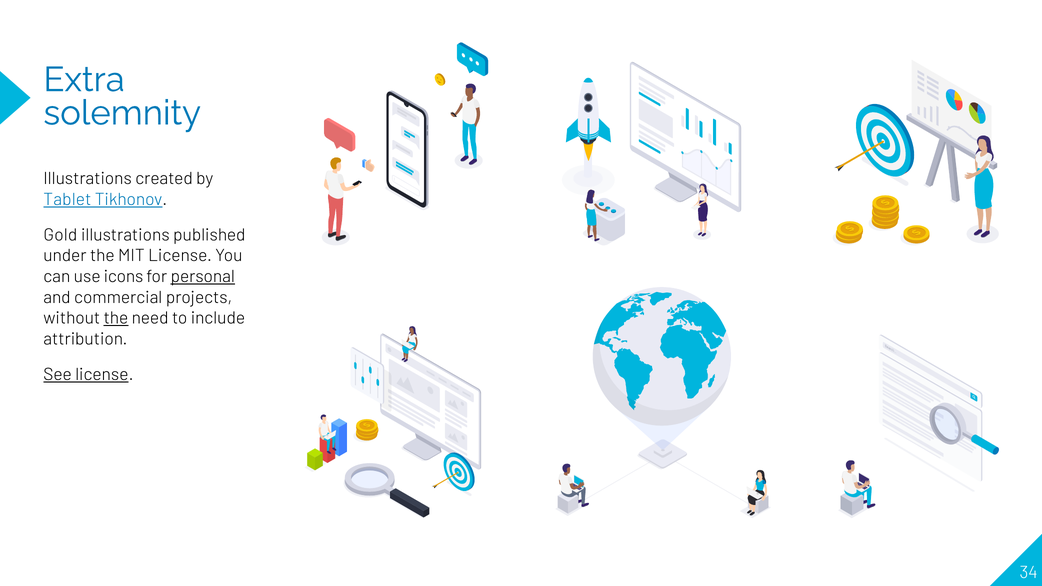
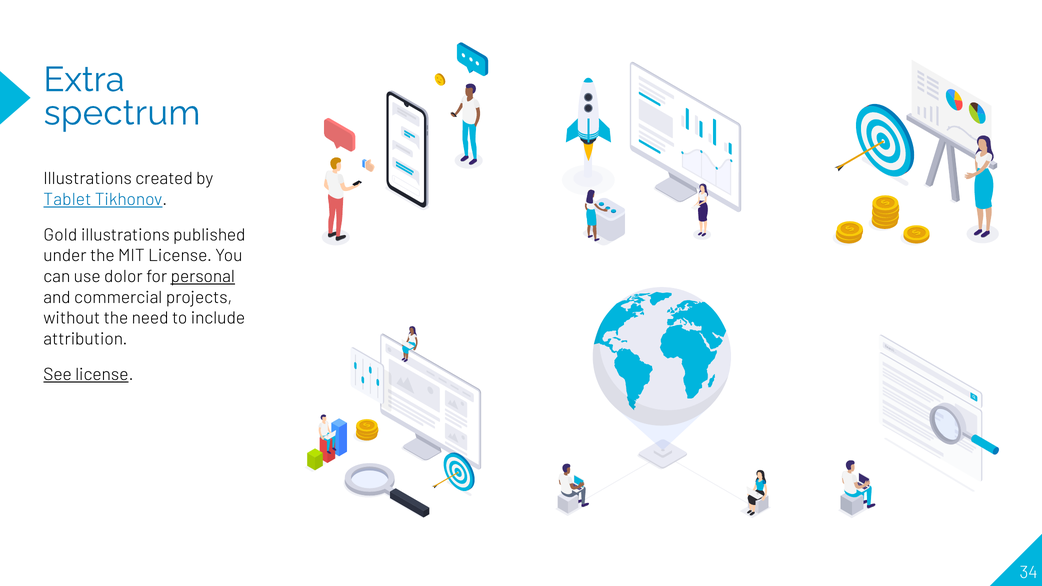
solemnity: solemnity -> spectrum
icons: icons -> dolor
the at (116, 318) underline: present -> none
